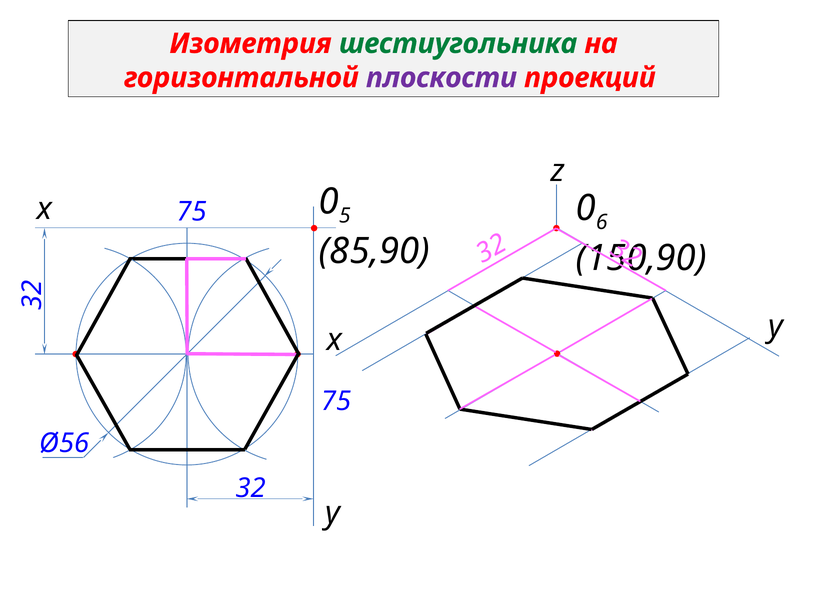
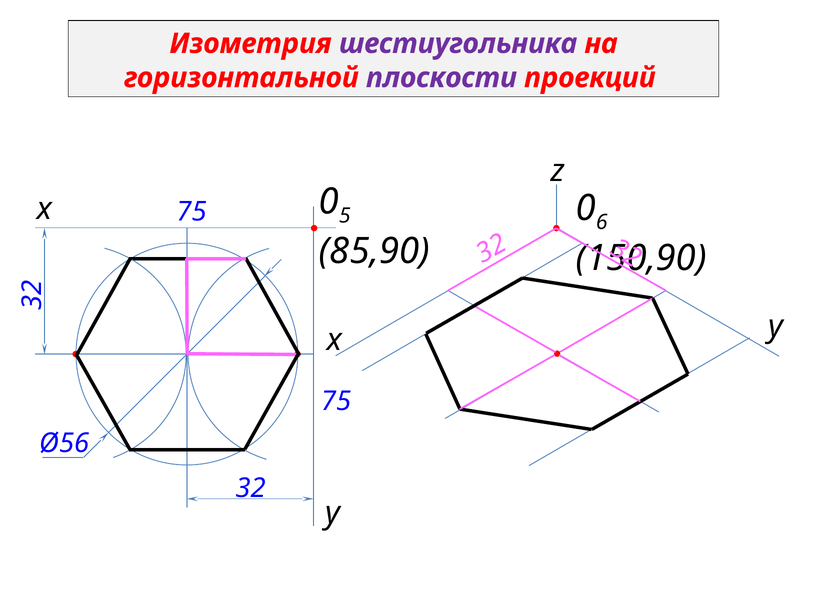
шестиугольника colour: green -> purple
